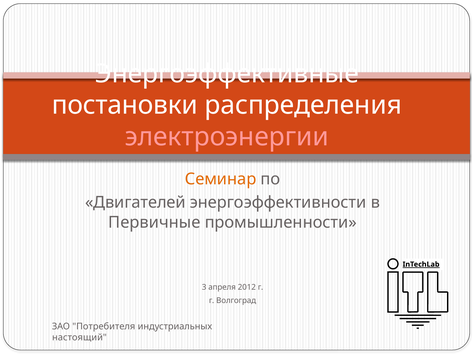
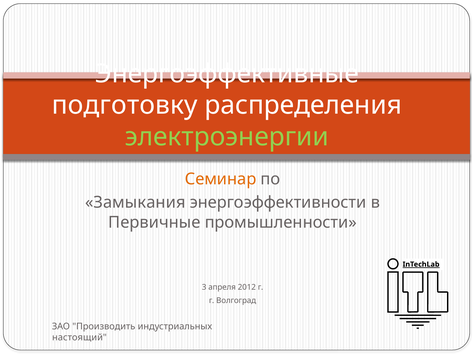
постановки: постановки -> подготовку
электроэнергии colour: pink -> light green
Двигателей: Двигателей -> Замыкания
Потребителя: Потребителя -> Производить
